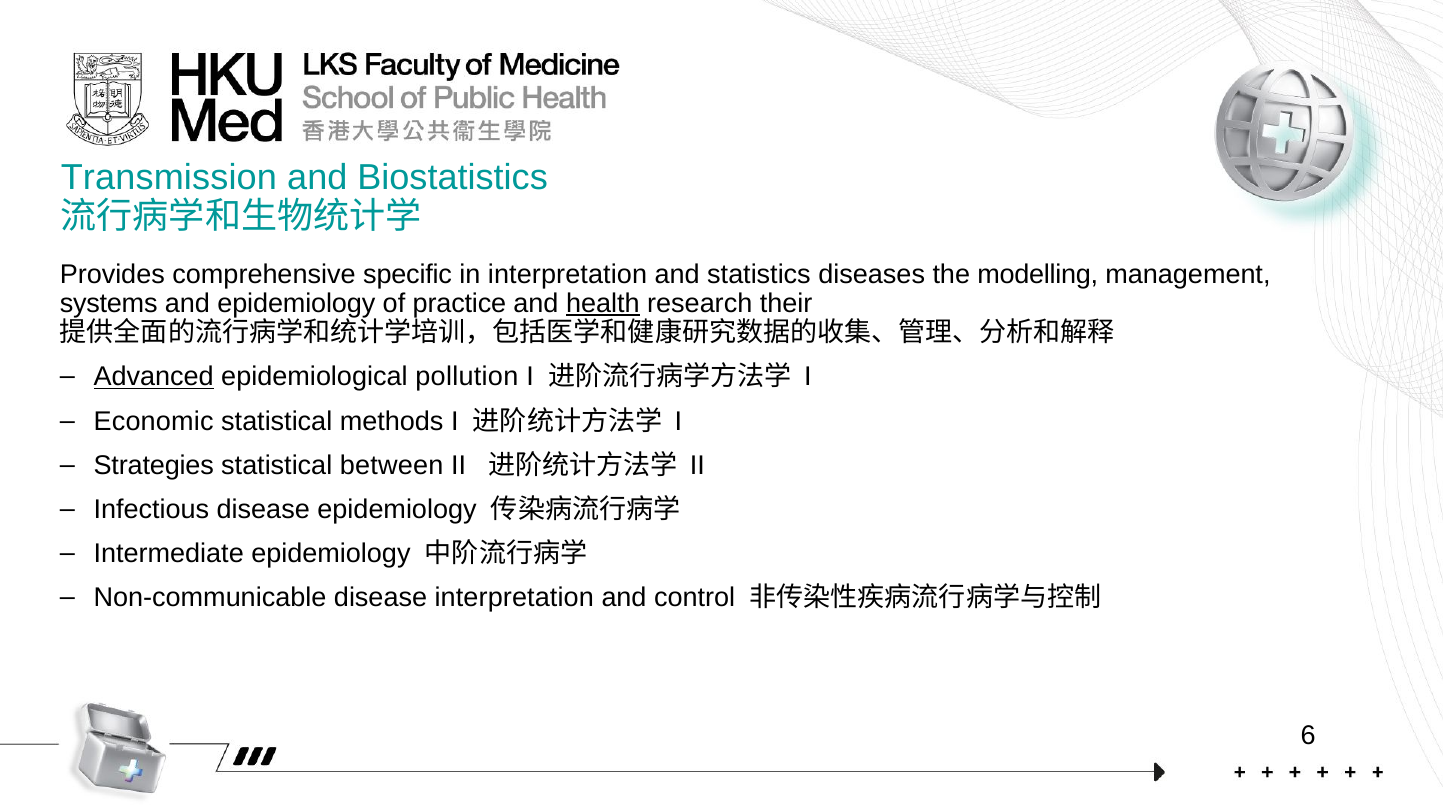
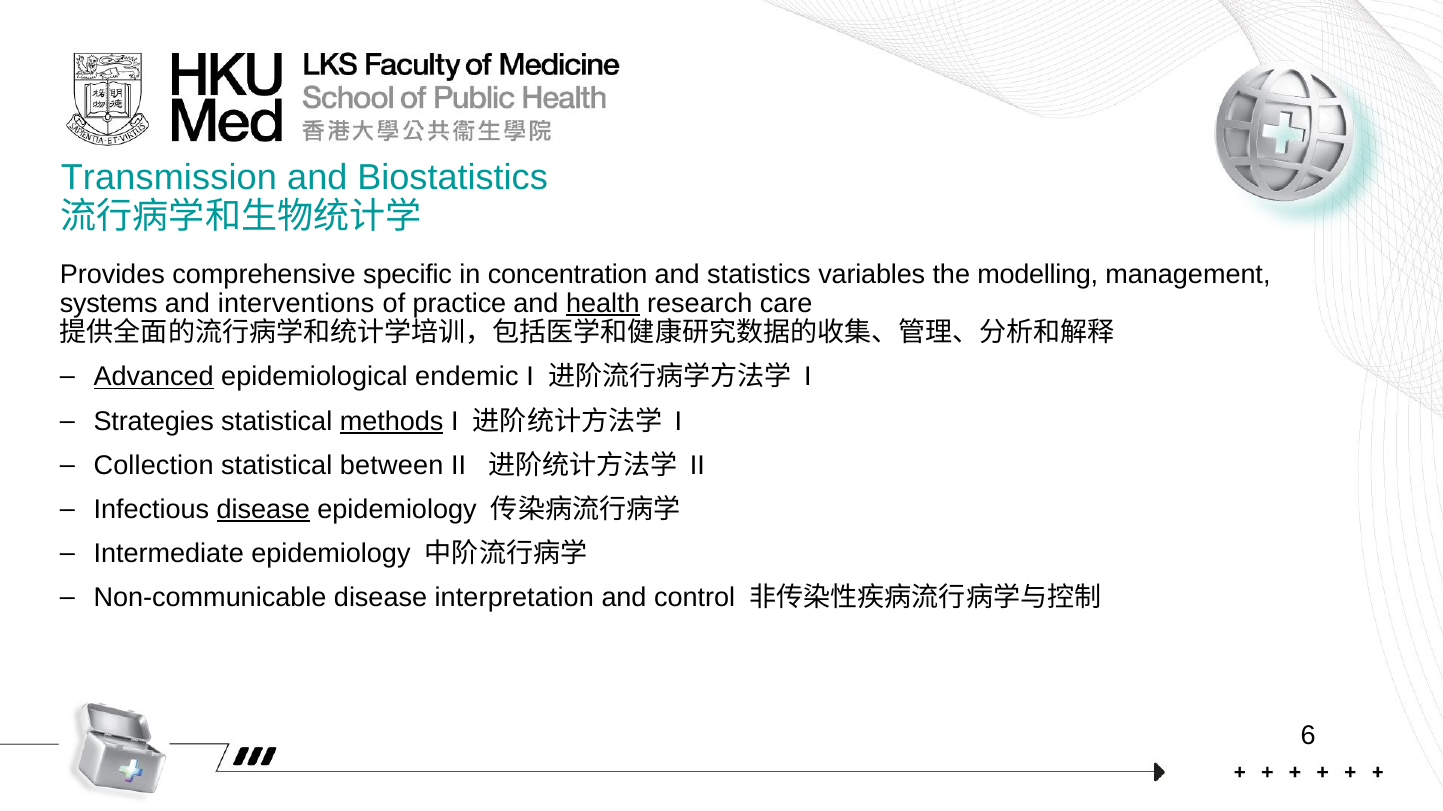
in interpretation: interpretation -> concentration
diseases: diseases -> variables
and epidemiology: epidemiology -> interventions
their: their -> care
pollution: pollution -> endemic
Economic: Economic -> Strategies
methods underline: none -> present
Strategies: Strategies -> Collection
disease at (263, 510) underline: none -> present
